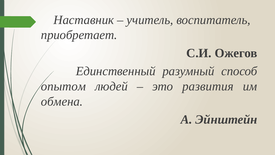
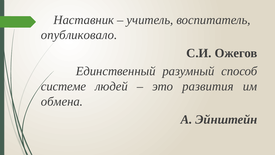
приобретает: приобретает -> опубликовало
опытом: опытом -> системе
